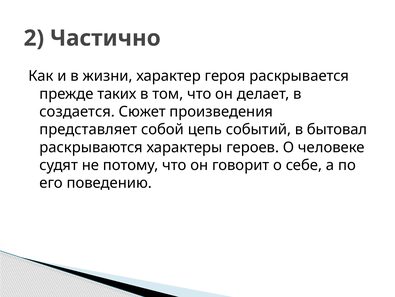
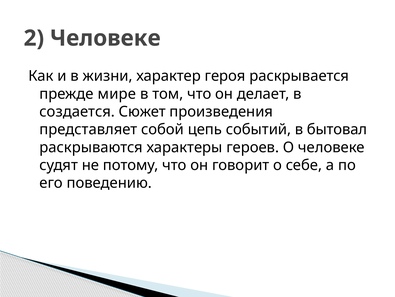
2 Частично: Частично -> Человеке
таких: таких -> мире
